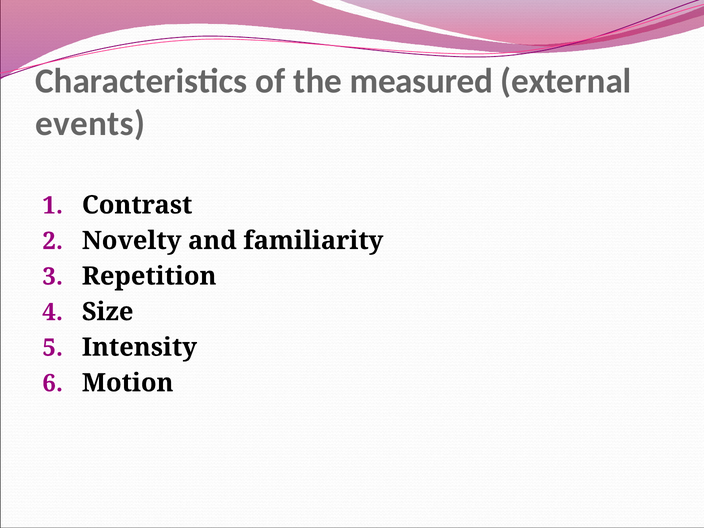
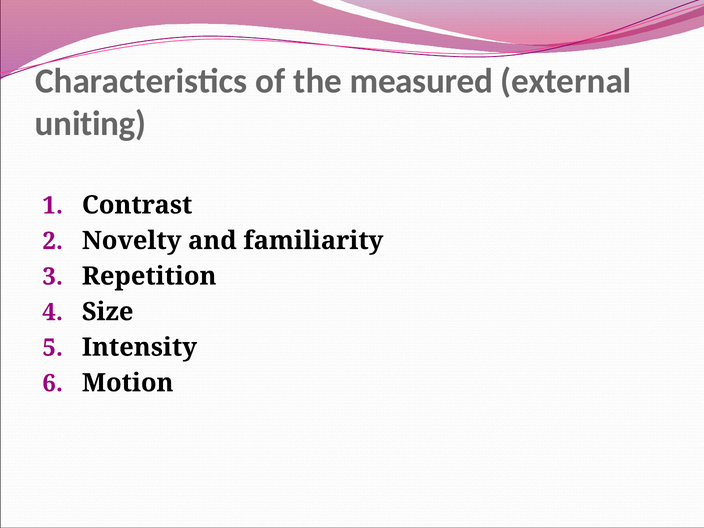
events: events -> uniting
